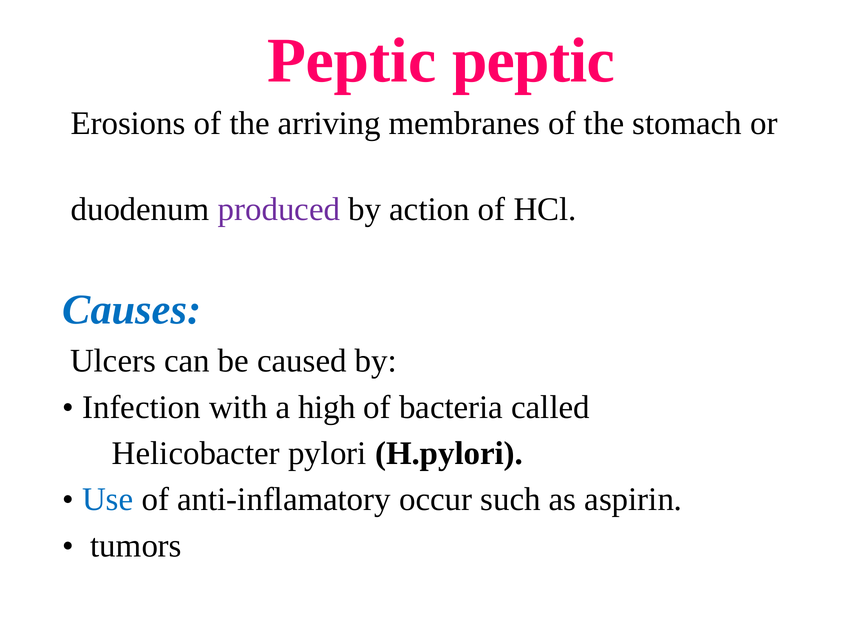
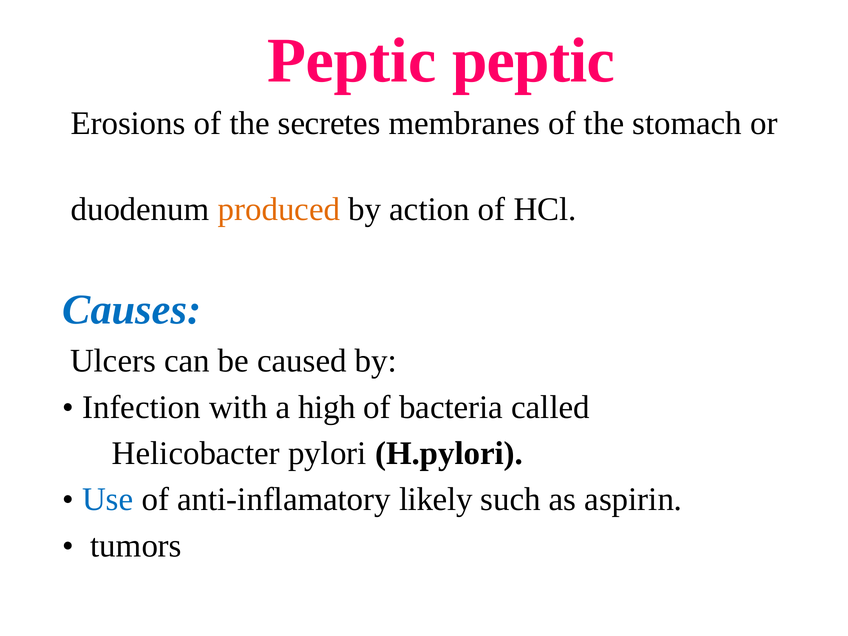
arriving: arriving -> secretes
produced colour: purple -> orange
occur: occur -> likely
